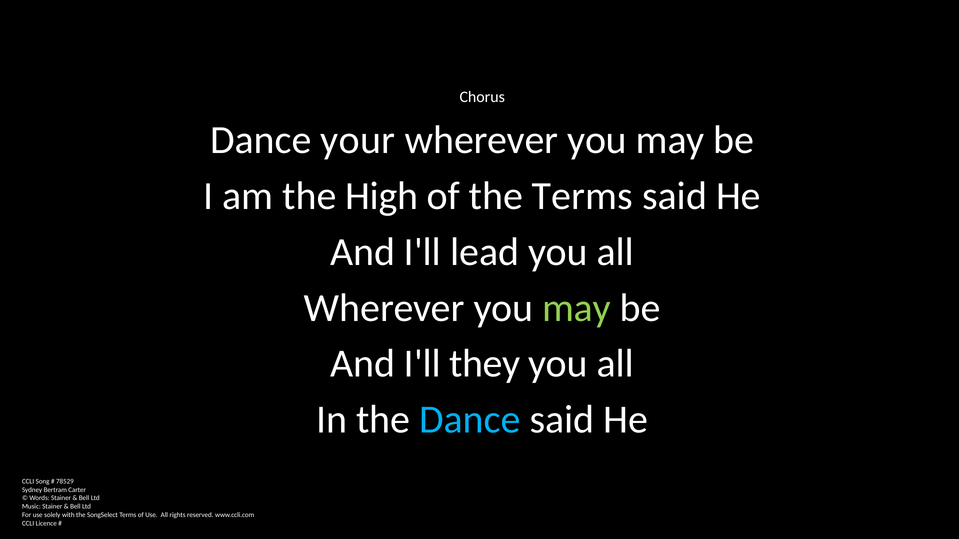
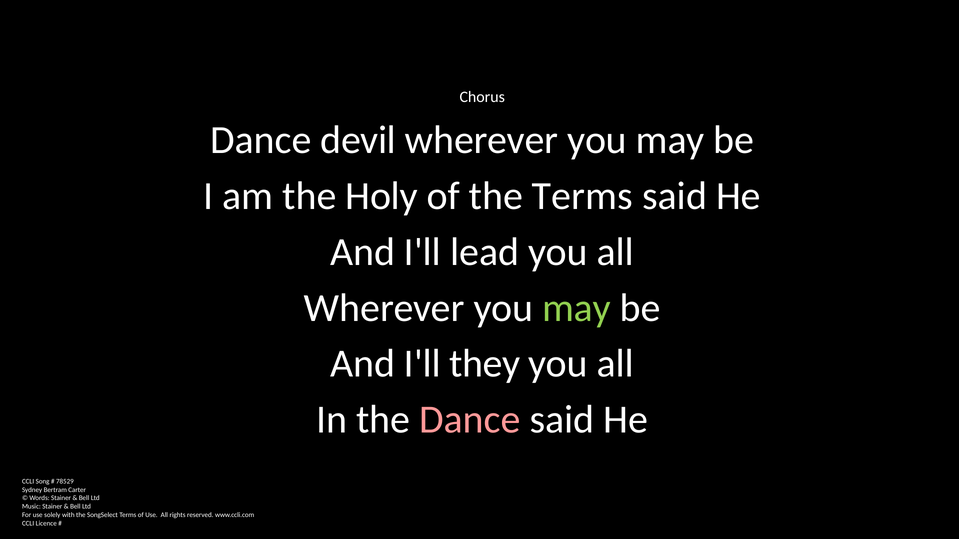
your: your -> devil
High: High -> Holy
Dance at (470, 420) colour: light blue -> pink
